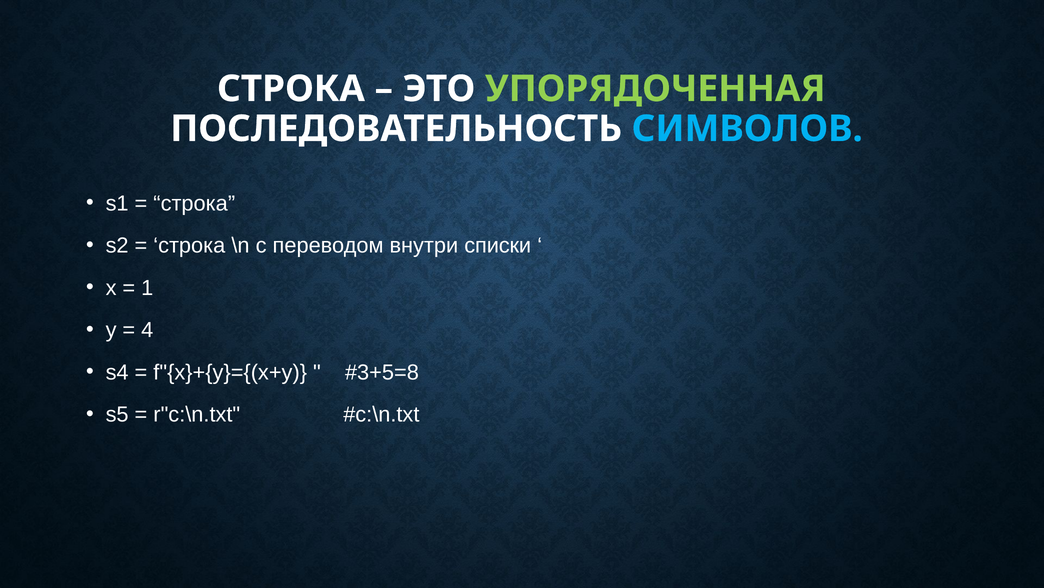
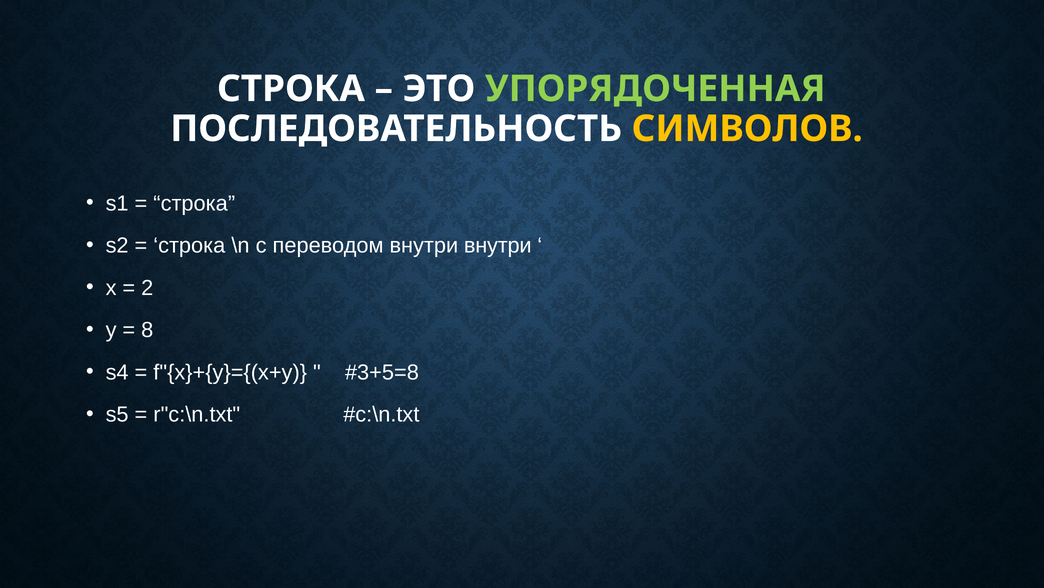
СИМВОЛОВ colour: light blue -> yellow
внутри списки: списки -> внутри
1: 1 -> 2
4: 4 -> 8
